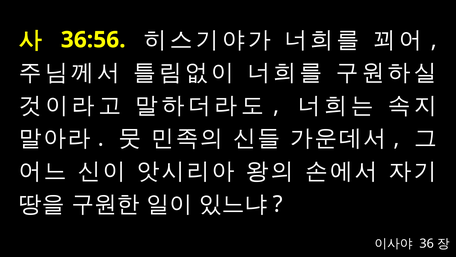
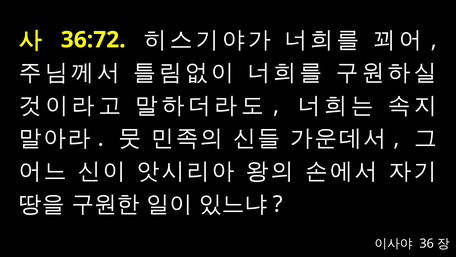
36:56: 36:56 -> 36:72
